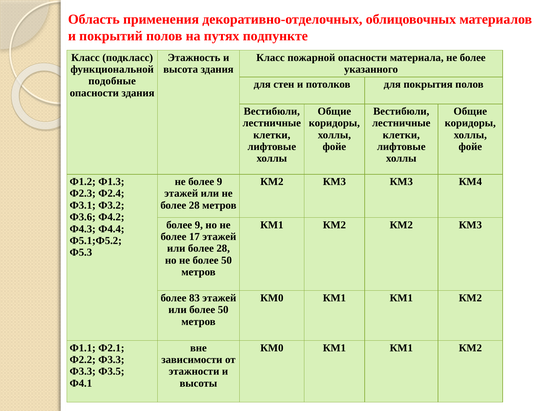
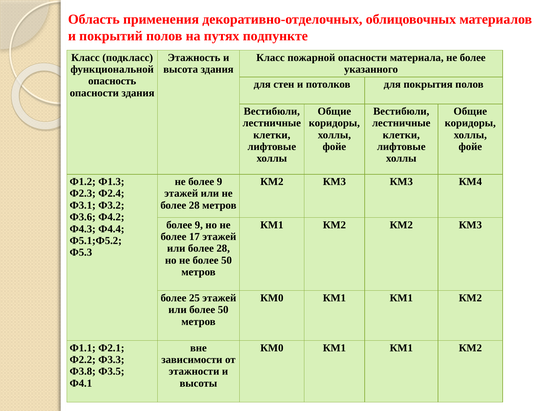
подобные: подобные -> опасность
83: 83 -> 25
Ф3.3 at (83, 371): Ф3.3 -> Ф3.8
